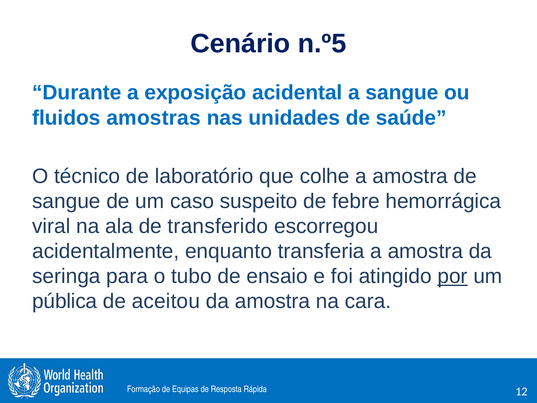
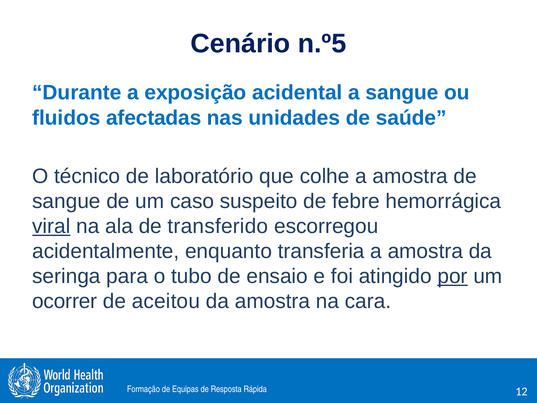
amostras: amostras -> afectadas
viral underline: none -> present
pública: pública -> ocorrer
